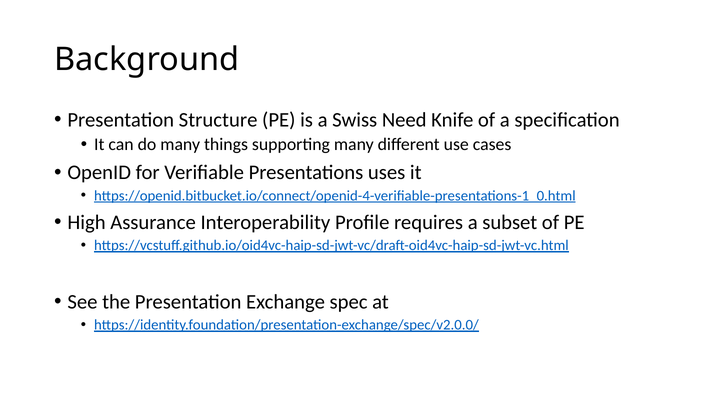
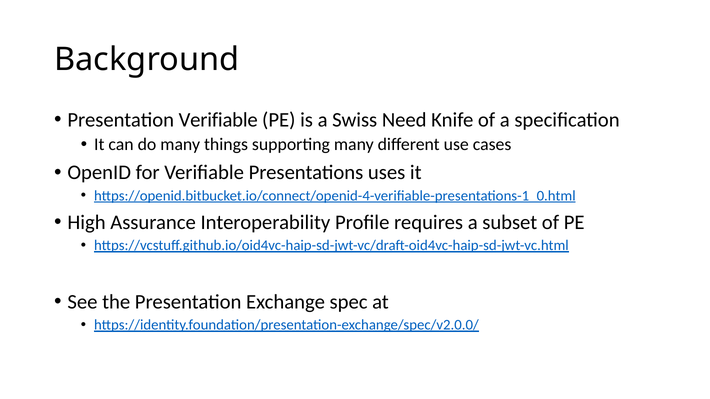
Presentation Structure: Structure -> Verifiable
